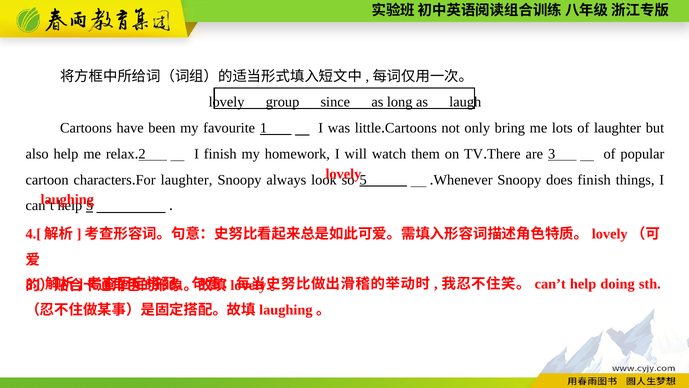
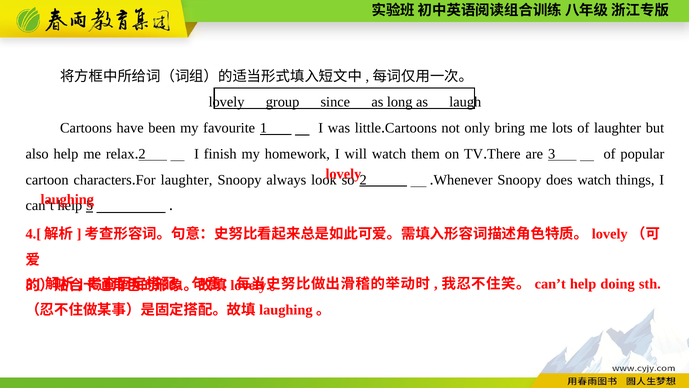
5 at (363, 180): 5 -> 2
does finish: finish -> watch
